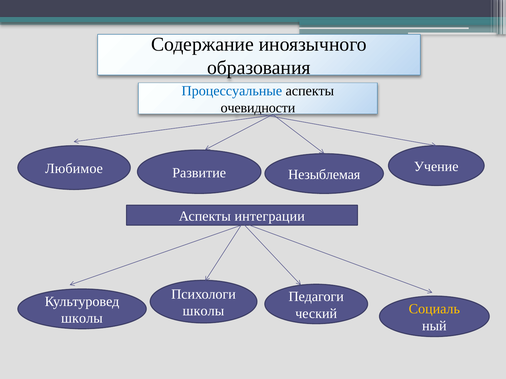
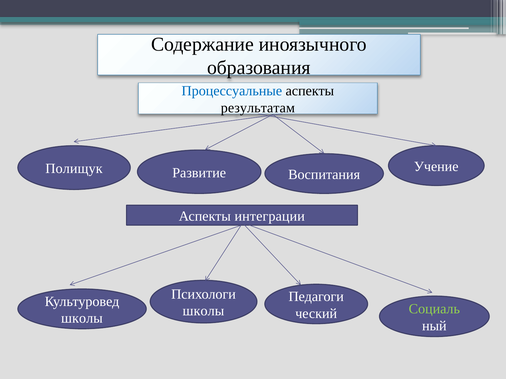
очевидности: очевидности -> результатам
Любимое: Любимое -> Полищук
Незыблемая: Незыблемая -> Воспитания
Социаль colour: yellow -> light green
